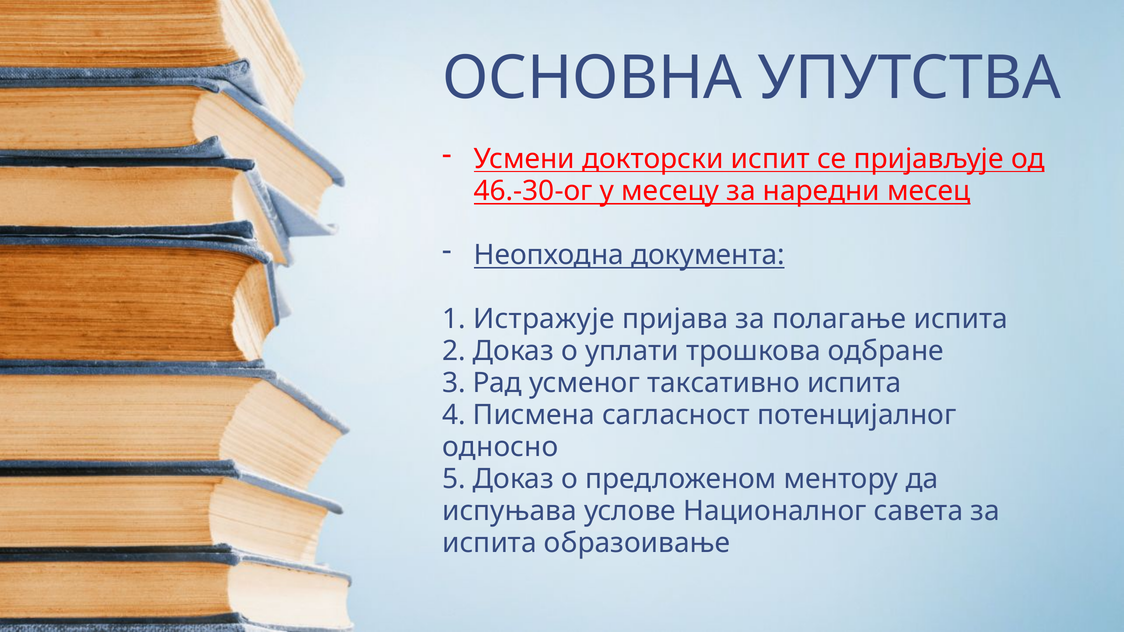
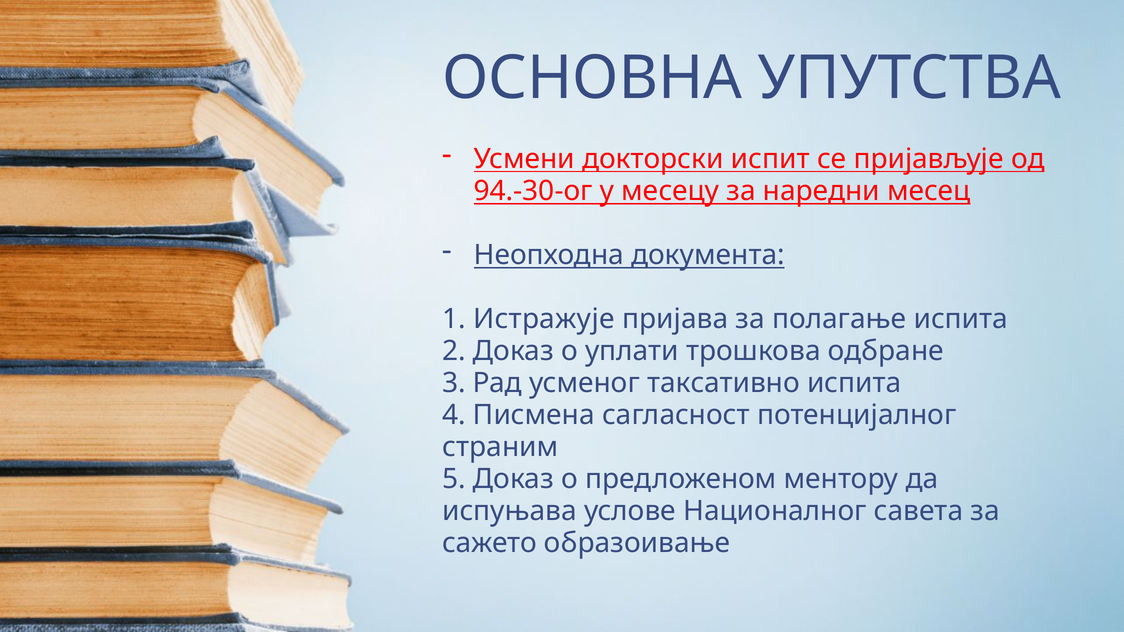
46.-30-ог: 46.-30-ог -> 94.-30-ог
односно: односно -> страним
испита at (489, 543): испита -> сажето
